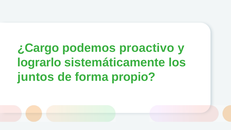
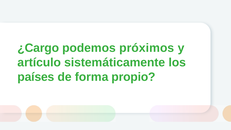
proactivo: proactivo -> próximos
lograrlo: lograrlo -> artículo
juntos: juntos -> países
